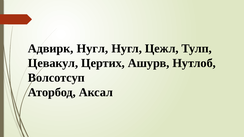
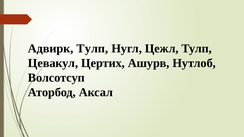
Адвирк Нугл: Нугл -> Тулп
